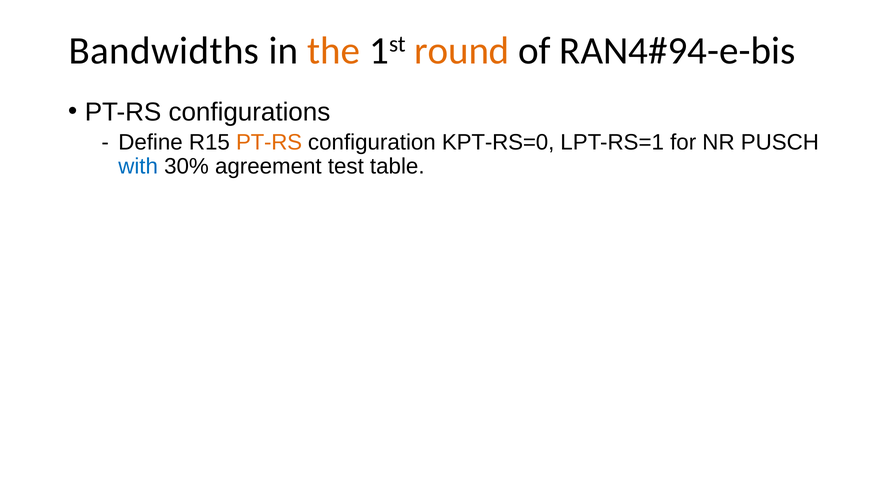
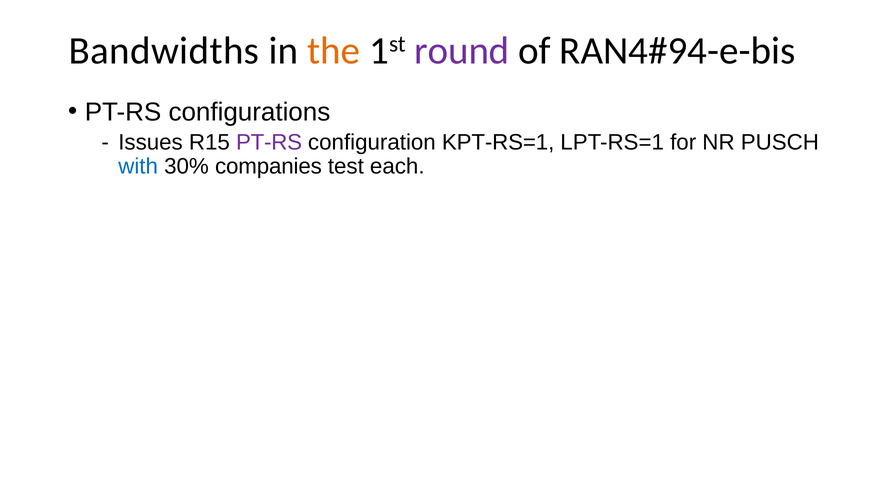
round colour: orange -> purple
Define: Define -> Issues
PT-RS at (269, 143) colour: orange -> purple
KPT-RS=0: KPT-RS=0 -> KPT-RS=1
agreement: agreement -> companies
table: table -> each
